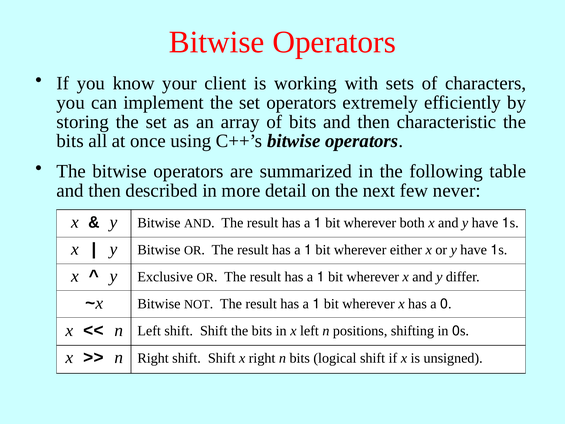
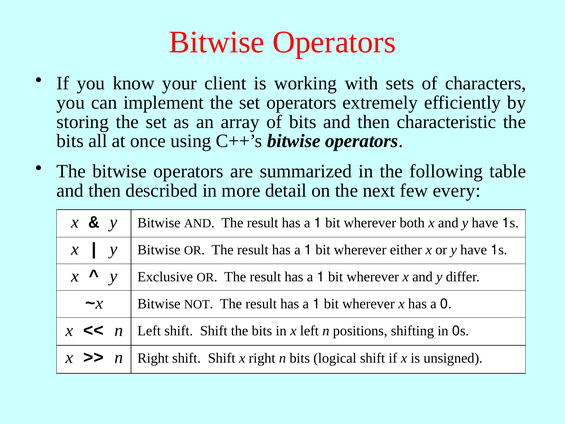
never: never -> every
